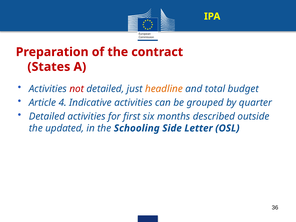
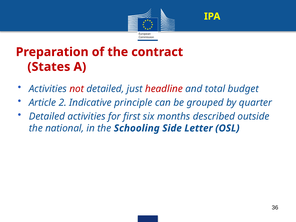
headline colour: orange -> red
4: 4 -> 2
Indicative activities: activities -> principle
updated: updated -> national
